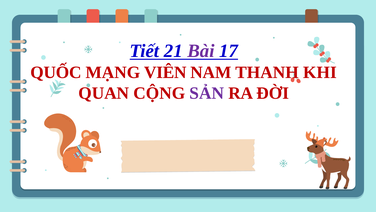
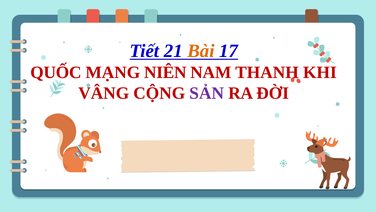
Bài colour: purple -> orange
VIÊN: VIÊN -> NIÊN
QUAN: QUAN -> VÂNG
